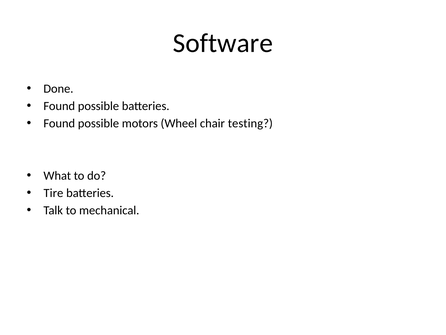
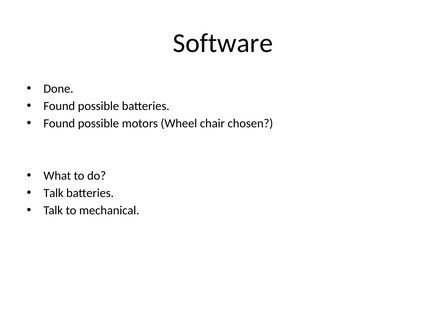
testing: testing -> chosen
Tire at (53, 193): Tire -> Talk
